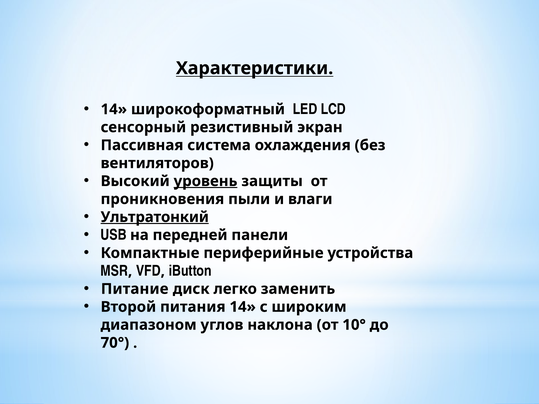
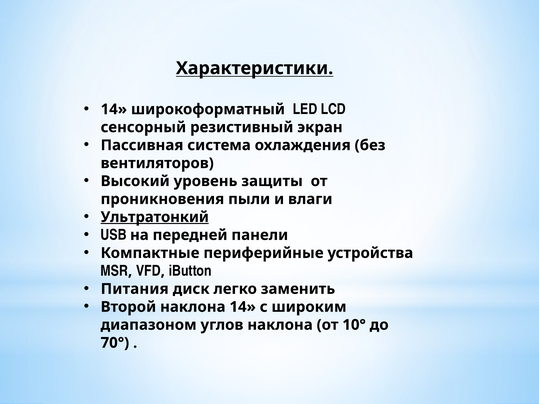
уровень underline: present -> none
Питание: Питание -> Питания
Второй питания: питания -> наклона
